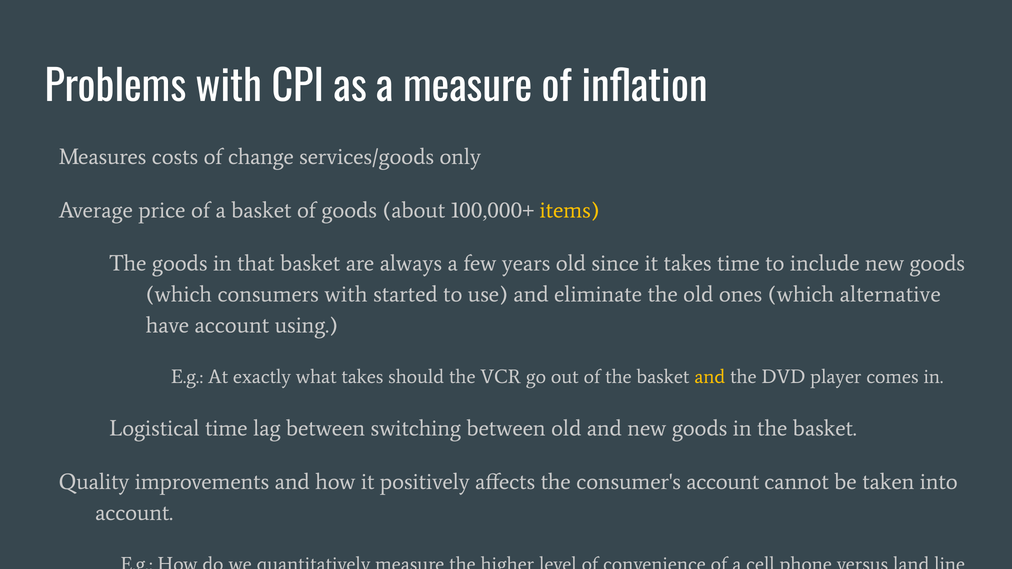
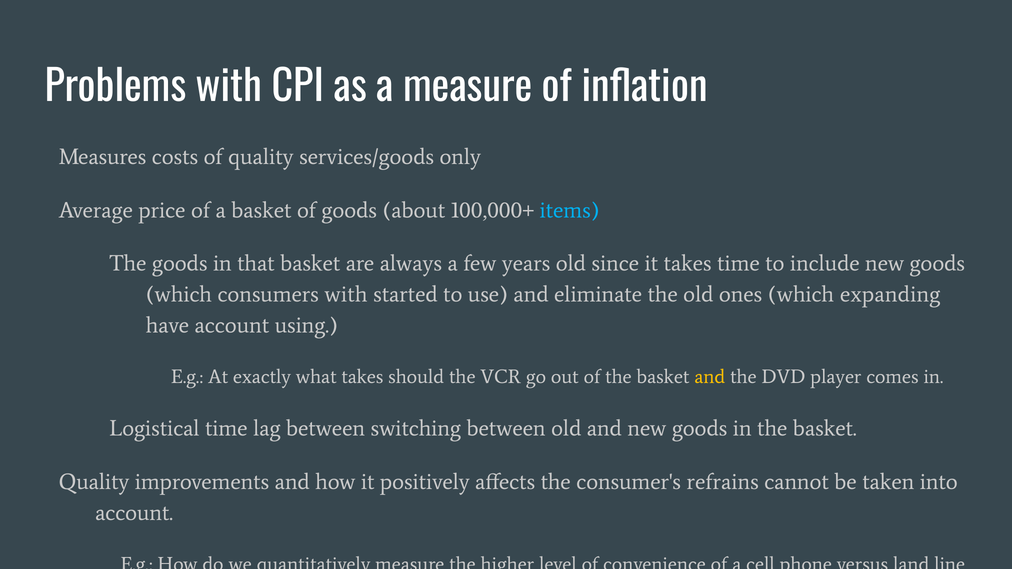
of change: change -> quality
items colour: yellow -> light blue
alternative: alternative -> expanding
consumer's account: account -> refrains
